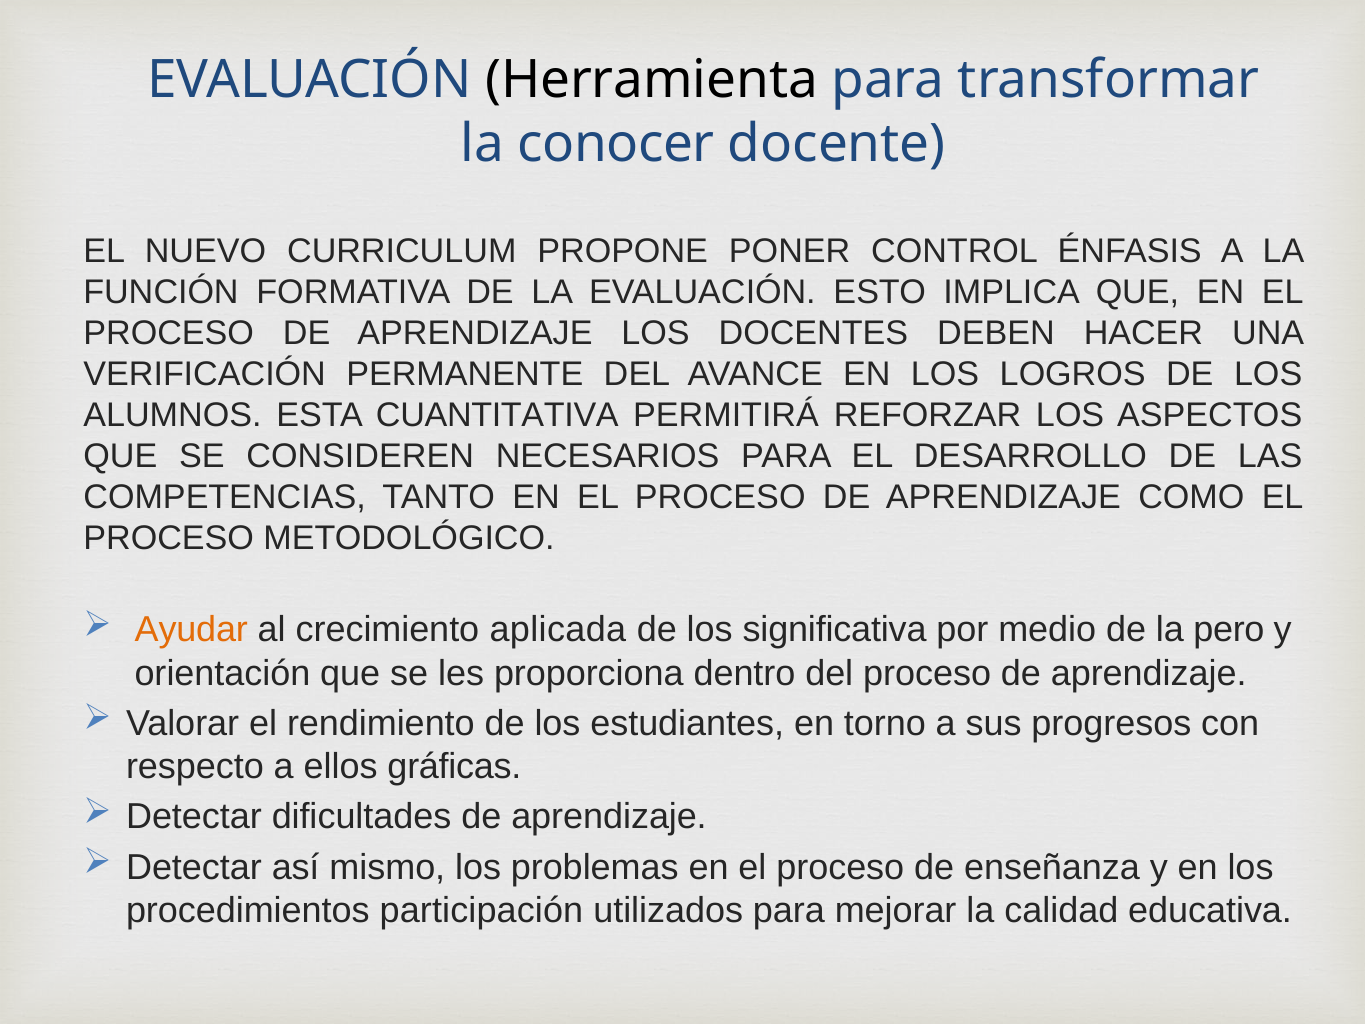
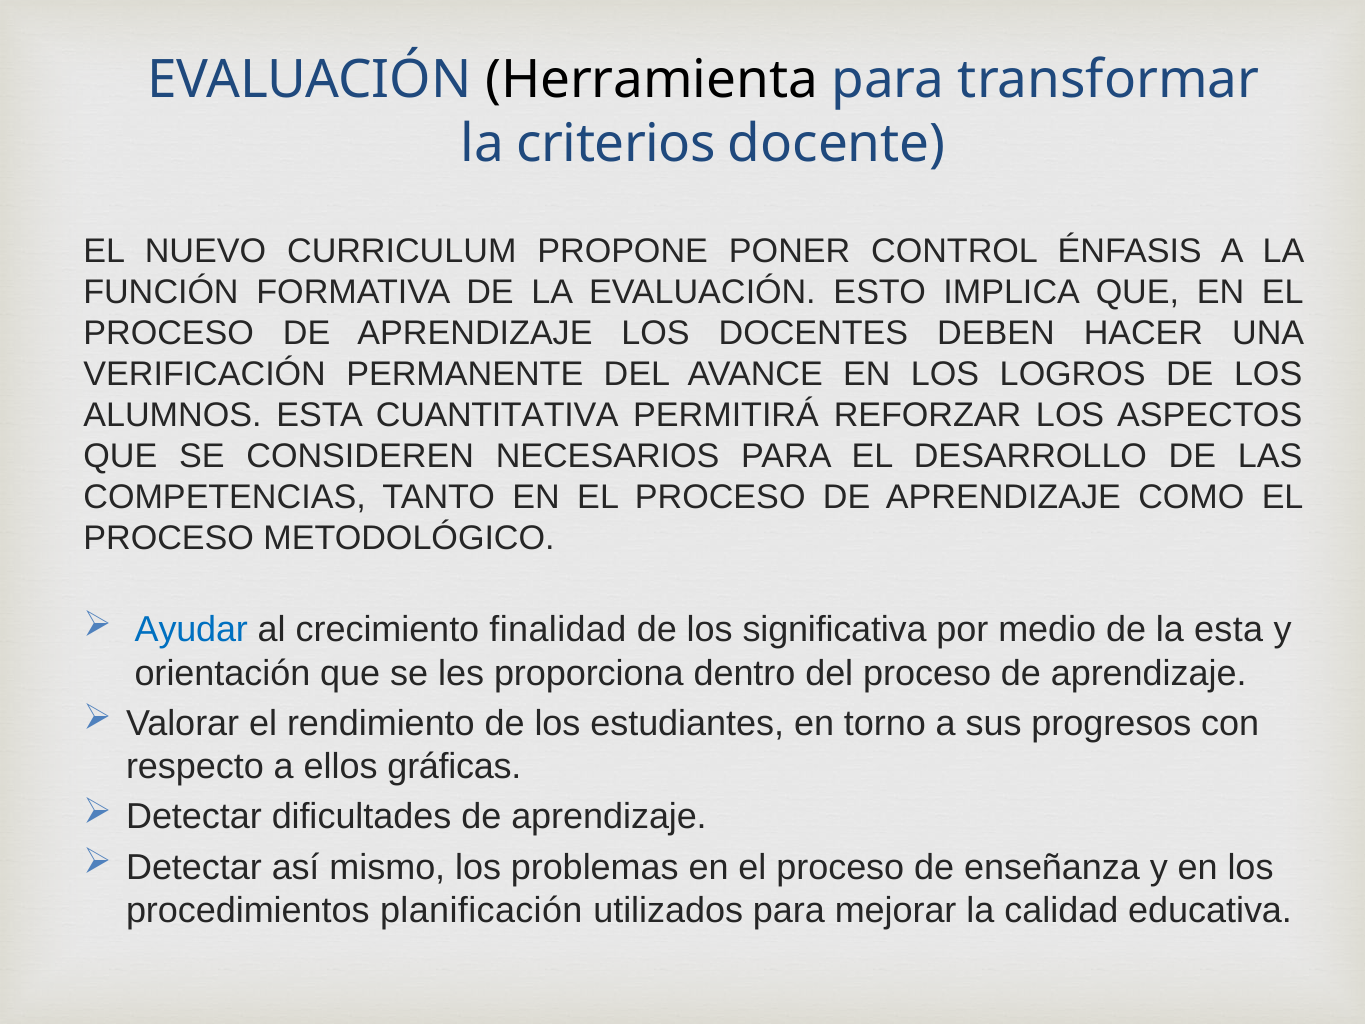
conocer: conocer -> criterios
Ayudar colour: orange -> blue
aplicada: aplicada -> finalidad
la pero: pero -> esta
participación: participación -> planificación
